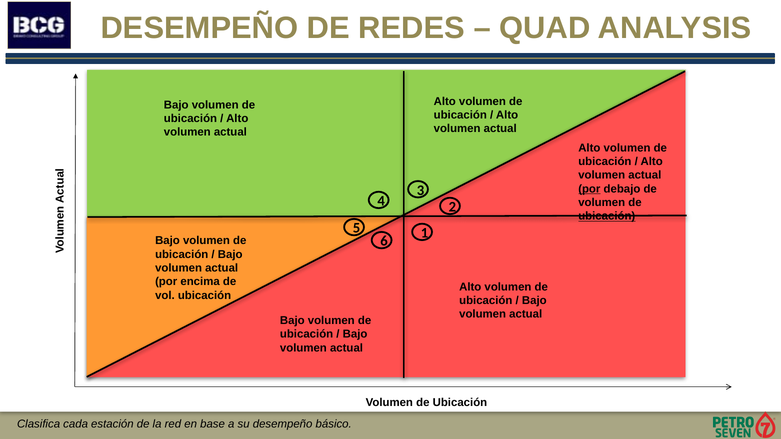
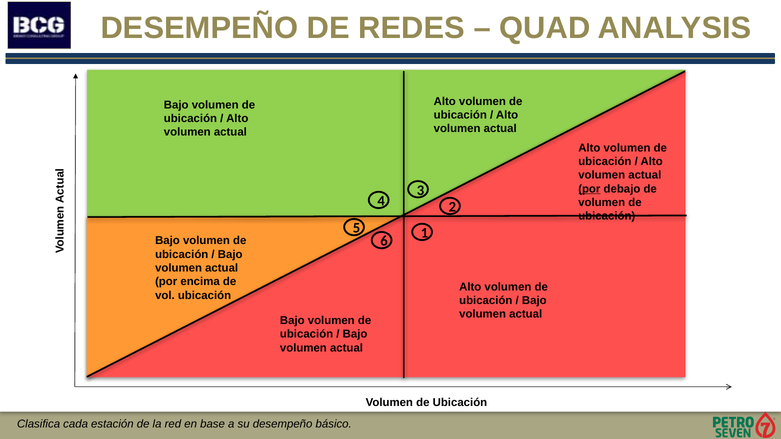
ubicación at (607, 216) underline: present -> none
